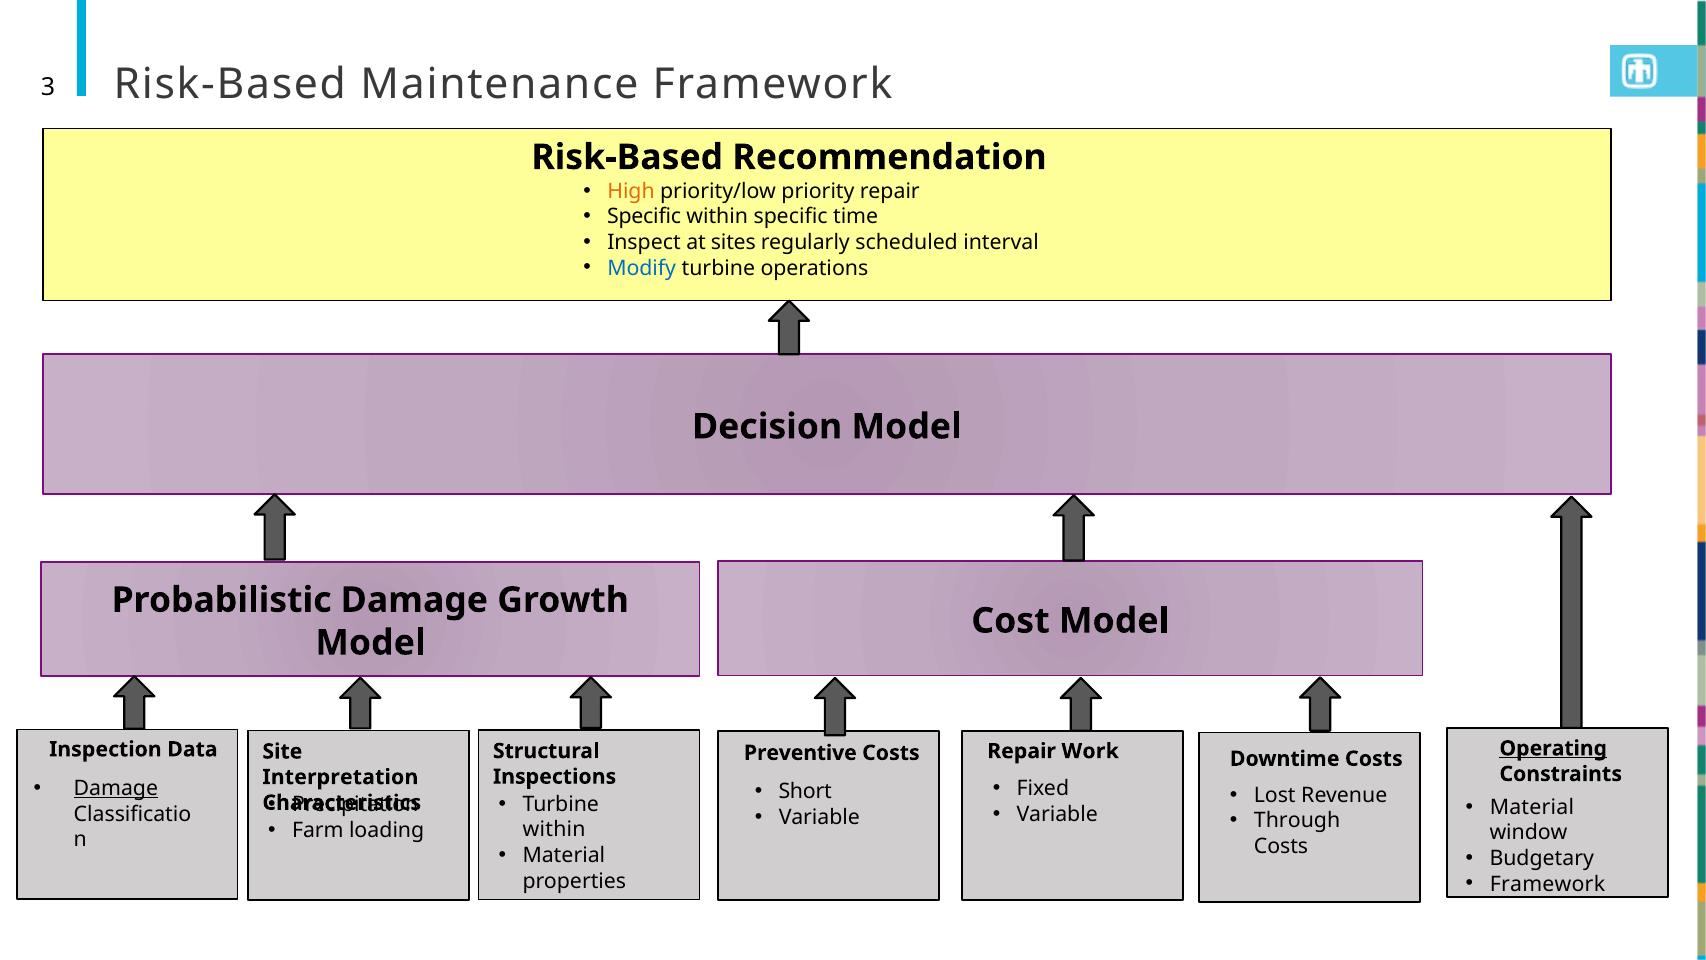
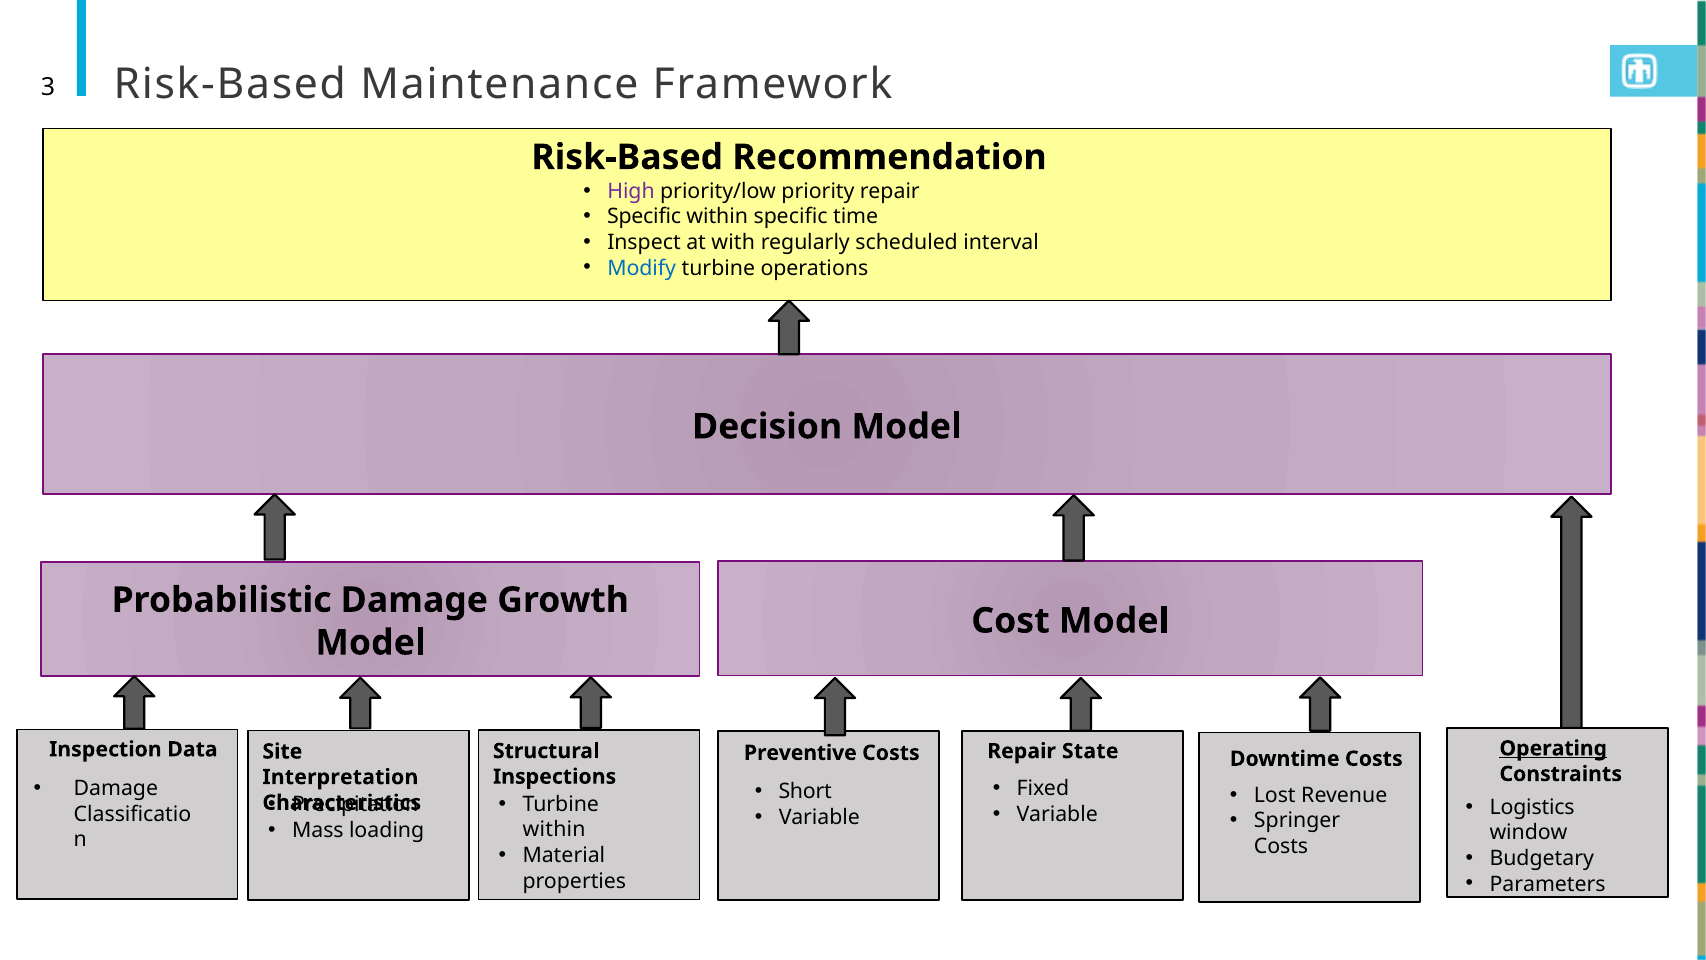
High colour: orange -> purple
sites: sites -> with
Work: Work -> State
Damage at (116, 788) underline: present -> none
Material at (1532, 807): Material -> Logistics
Through: Through -> Springer
Farm: Farm -> Mass
Framework at (1547, 884): Framework -> Parameters
